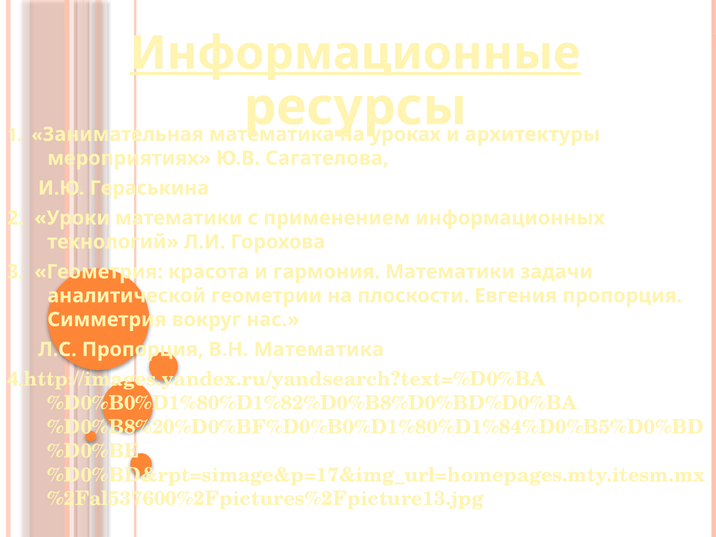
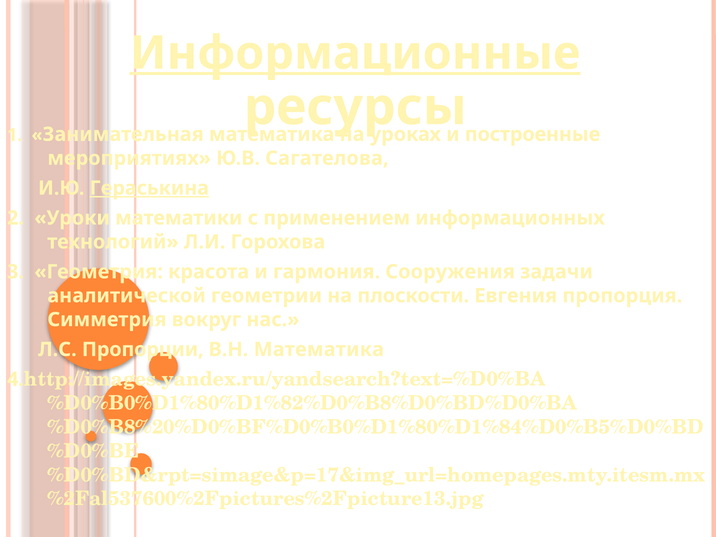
архитектуры: архитектуры -> построенные
Гераськина underline: none -> present
гармония Математики: Математики -> Сооружения
Л.С Пропорция: Пропорция -> Пропорции
